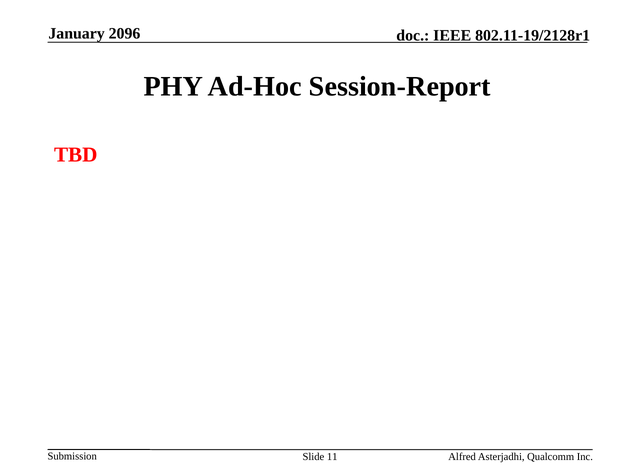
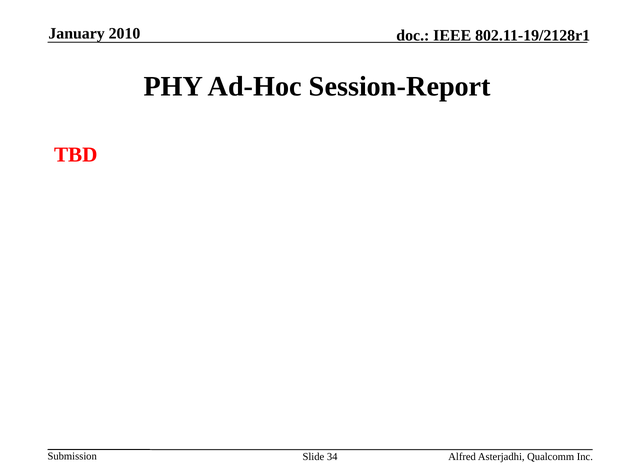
2096: 2096 -> 2010
11: 11 -> 34
